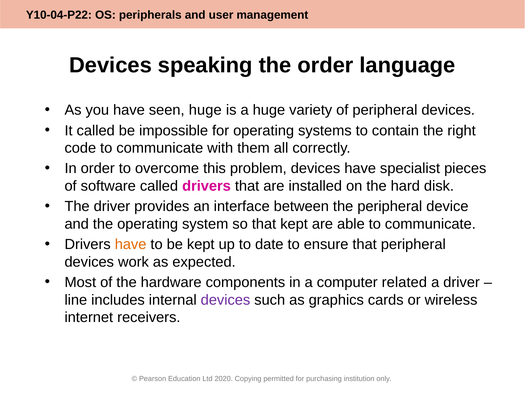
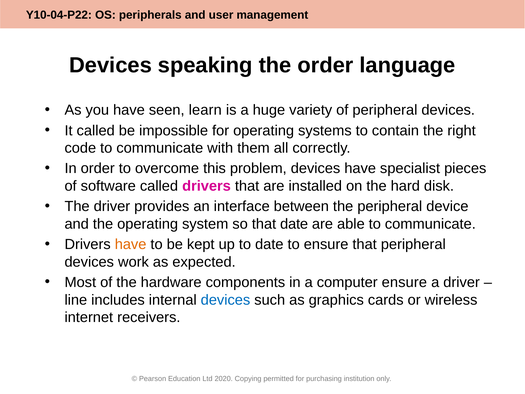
seen huge: huge -> learn
that kept: kept -> date
computer related: related -> ensure
devices at (225, 300) colour: purple -> blue
